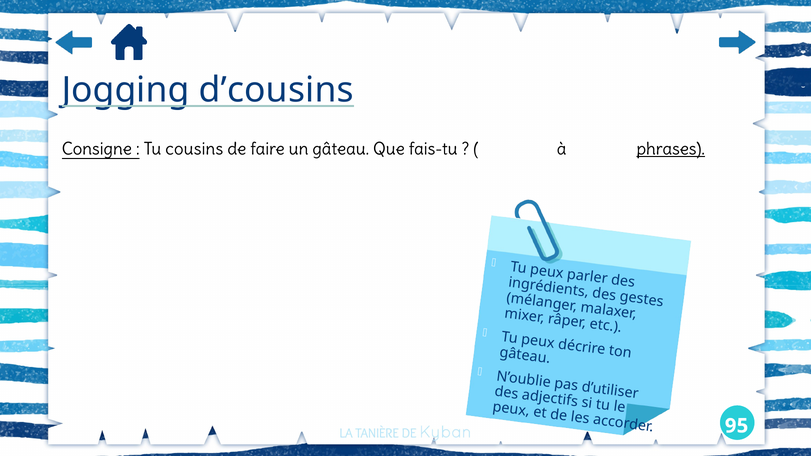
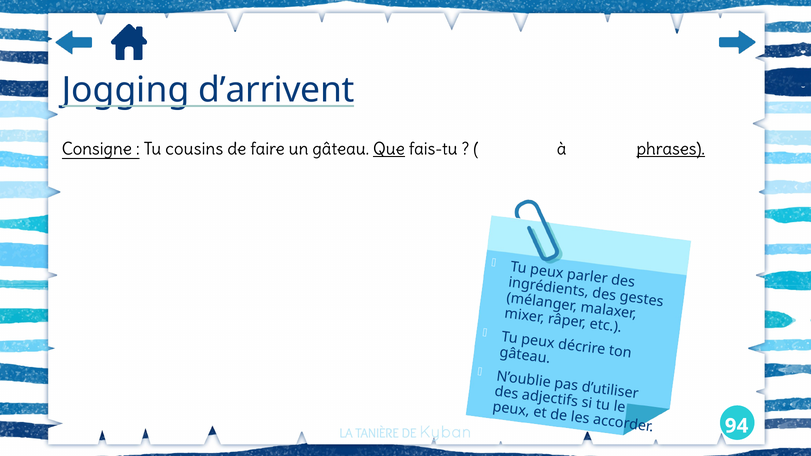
d’cousins: d’cousins -> d’arrivent
Que underline: none -> present
95: 95 -> 94
